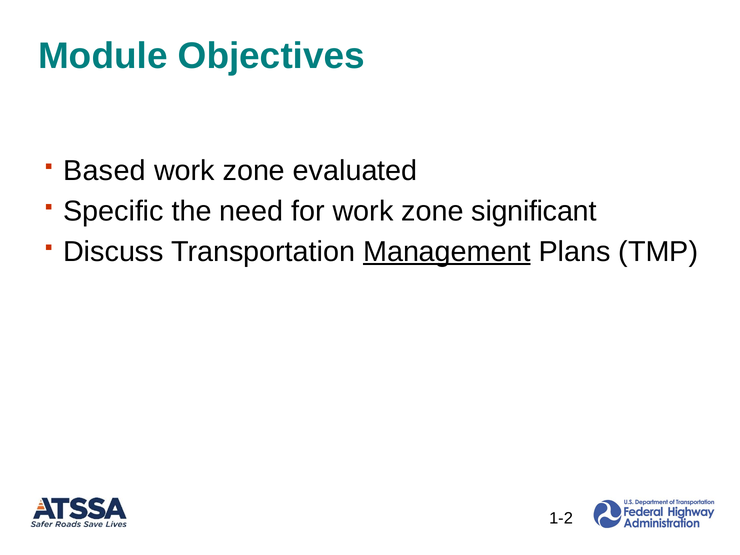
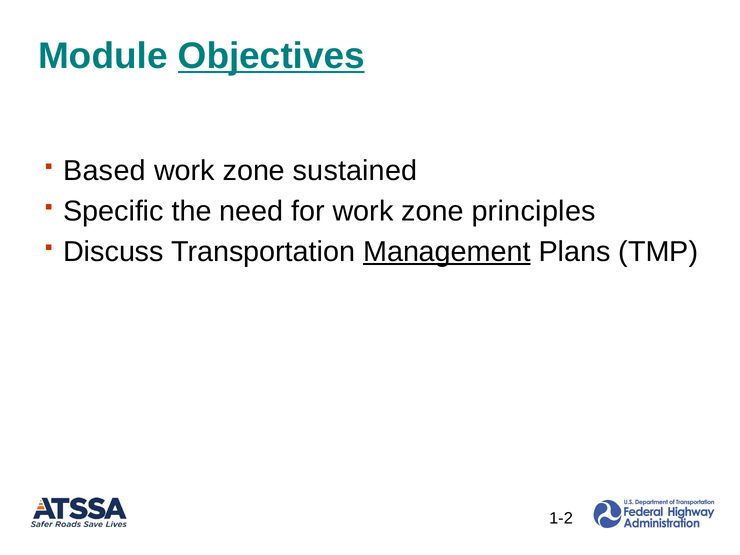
Objectives underline: none -> present
evaluated: evaluated -> sustained
significant: significant -> principles
